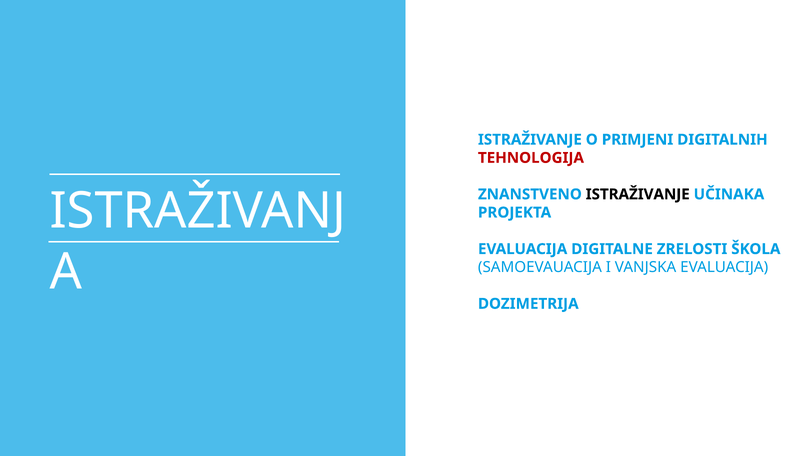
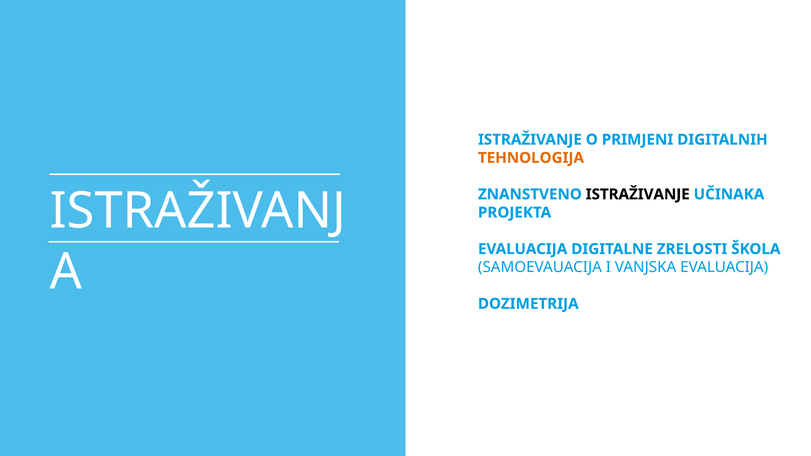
TEHNOLOGIJA colour: red -> orange
